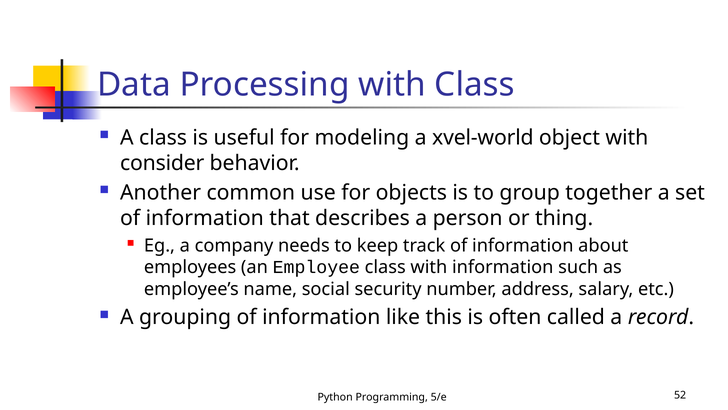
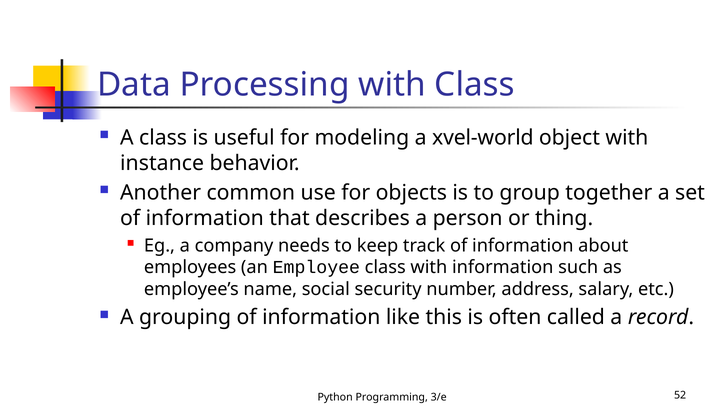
consider: consider -> instance
5/e: 5/e -> 3/e
